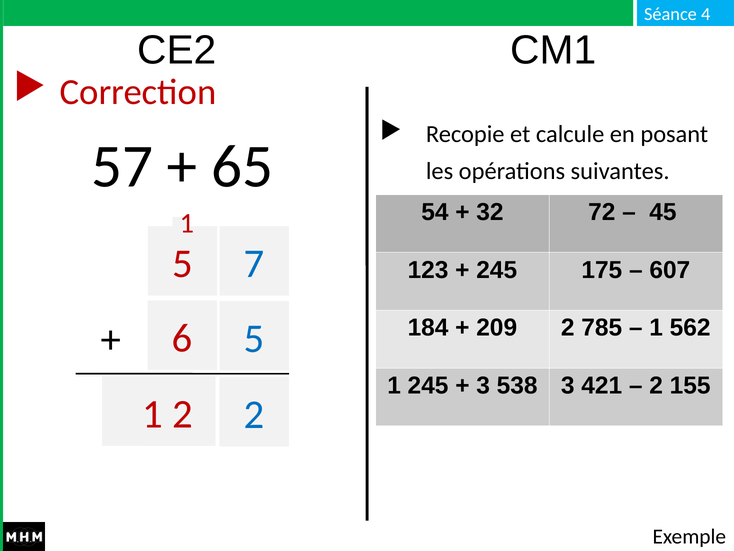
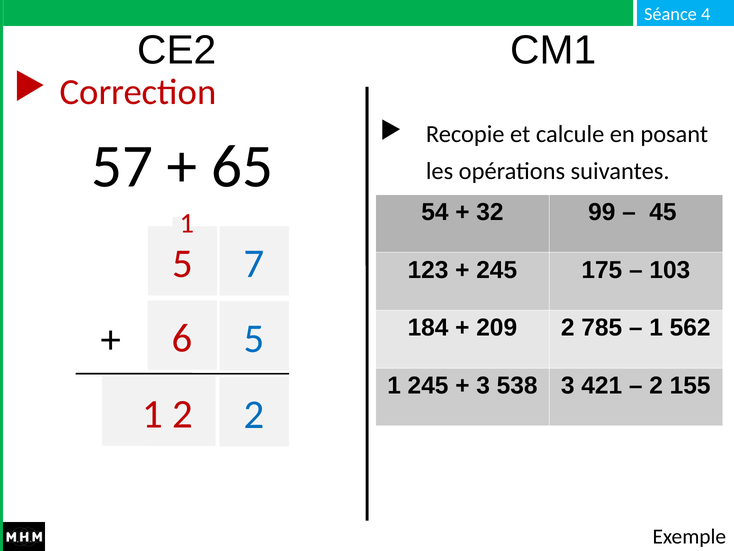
72: 72 -> 99
607: 607 -> 103
